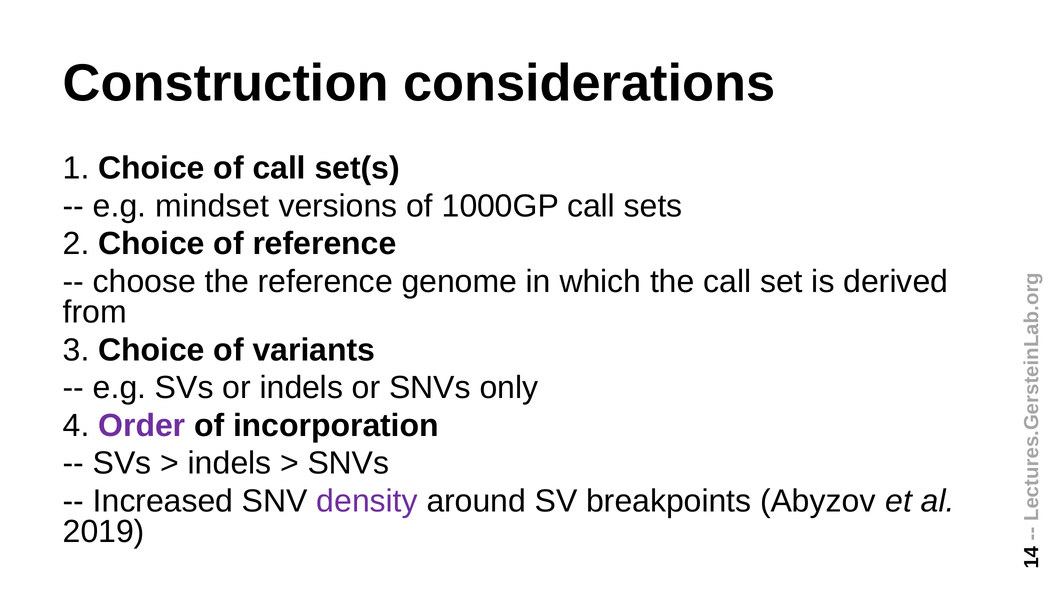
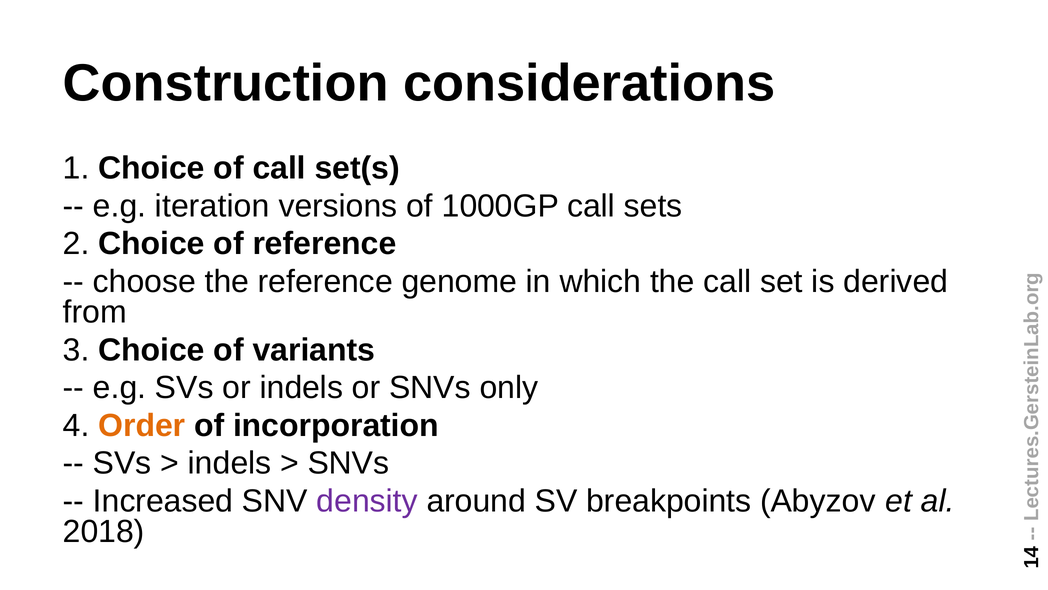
mindset: mindset -> iteration
Order colour: purple -> orange
2019: 2019 -> 2018
